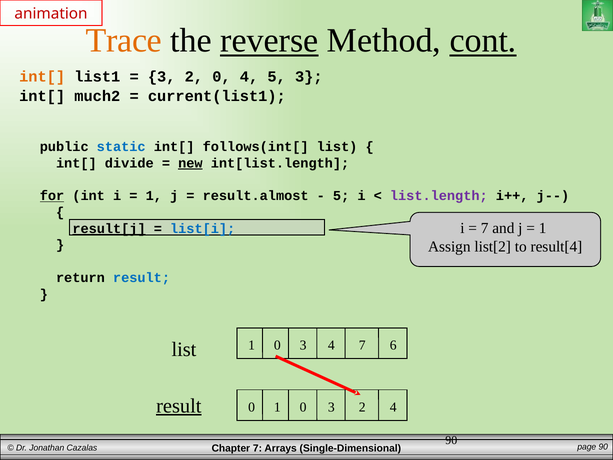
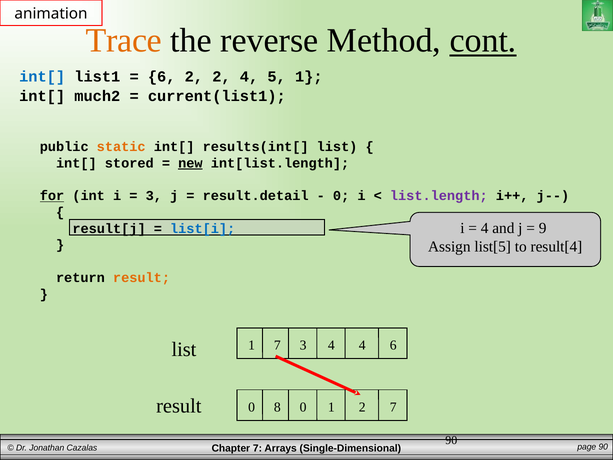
animation colour: red -> black
reverse underline: present -> none
int[ at (42, 76) colour: orange -> blue
3 at (162, 76): 3 -> 6
2 0: 0 -> 2
5 3: 3 -> 1
static colour: blue -> orange
follows(int[: follows(int[ -> results(int[
divide: divide -> stored
1 at (154, 196): 1 -> 3
result.almost: result.almost -> result.detail
5 at (341, 196): 5 -> 0
7 at (485, 228): 7 -> 4
1 at (543, 228): 1 -> 9
result[j underline: present -> none
list[2: list[2 -> list[5
result at (142, 278) colour: blue -> orange
0 at (277, 345): 0 -> 7
4 7: 7 -> 4
result at (179, 406) underline: present -> none
0 1: 1 -> 8
3 at (331, 407): 3 -> 1
2 4: 4 -> 7
